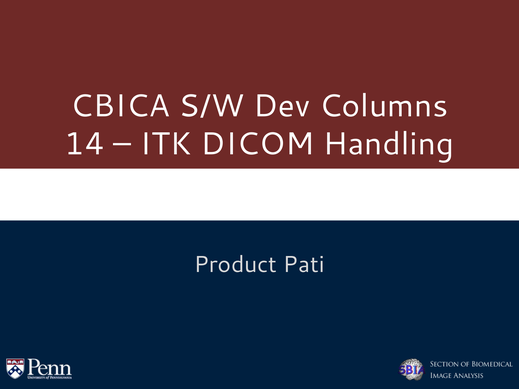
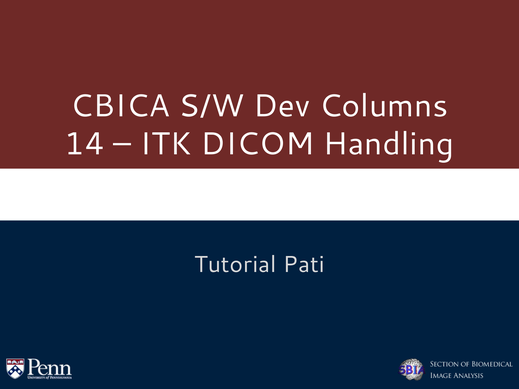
Product: Product -> Tutorial
